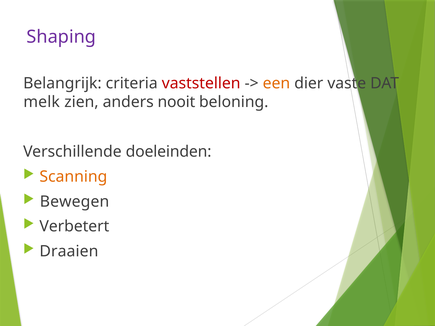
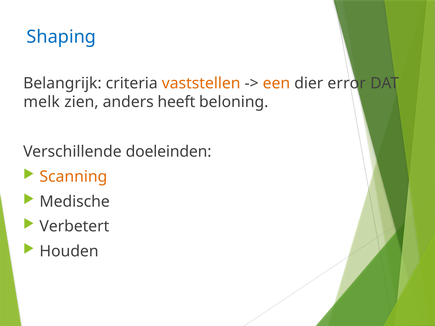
Shaping colour: purple -> blue
vaststellen colour: red -> orange
vaste: vaste -> error
nooit: nooit -> heeft
Bewegen: Bewegen -> Medische
Draaien: Draaien -> Houden
